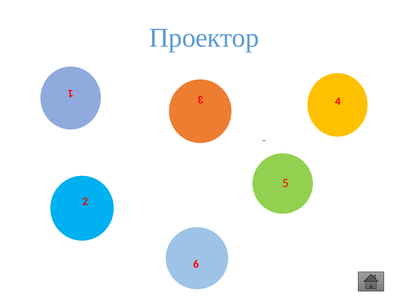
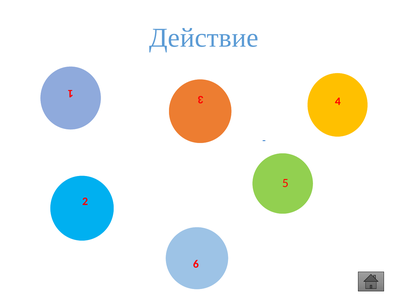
Проектор: Проектор -> Действие
